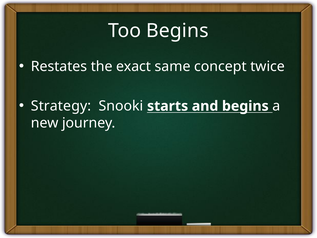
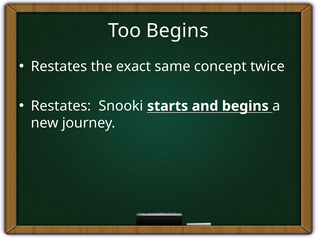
Strategy at (61, 106): Strategy -> Restates
